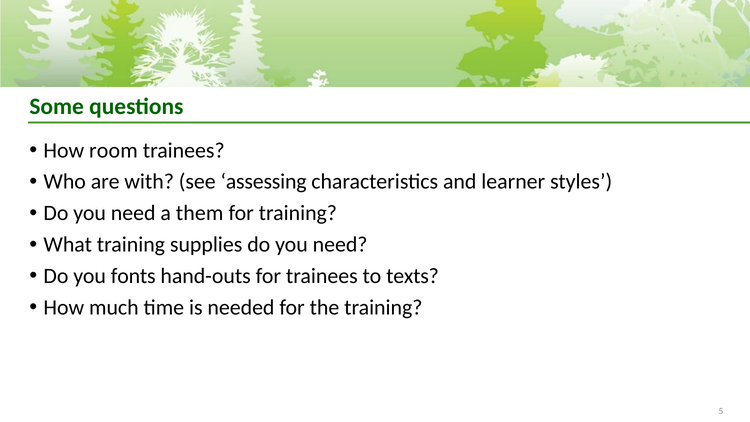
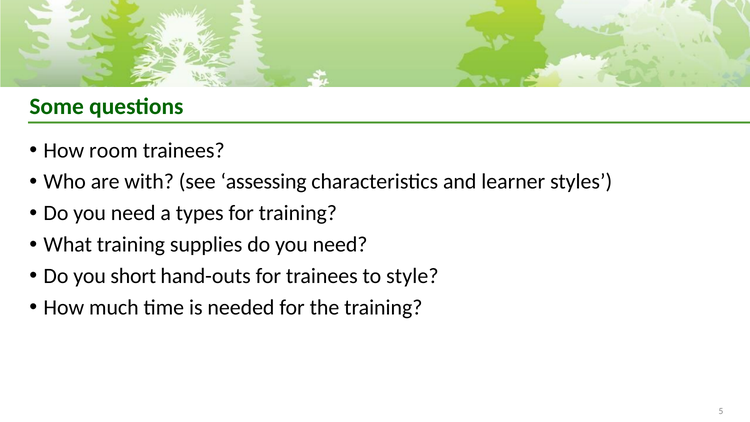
them: them -> types
fonts: fonts -> short
texts: texts -> style
